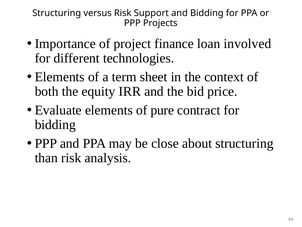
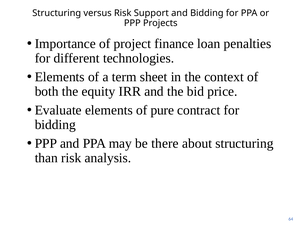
involved: involved -> penalties
close: close -> there
